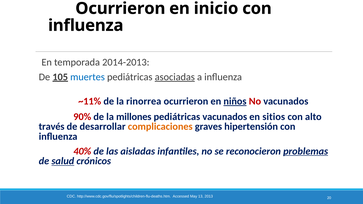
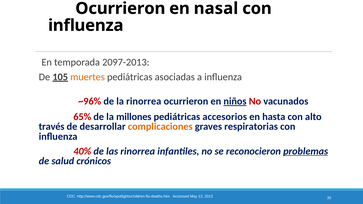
inicio: inicio -> nasal
2014-2013: 2014-2013 -> 2097-2013
muertes colour: blue -> orange
asociadas underline: present -> none
~11%: ~11% -> ~96%
90%: 90% -> 65%
pediátricas vacunados: vacunados -> accesorios
sitios: sitios -> hasta
hipertensión: hipertensión -> respiratorias
las aisladas: aisladas -> rinorrea
salud underline: present -> none
